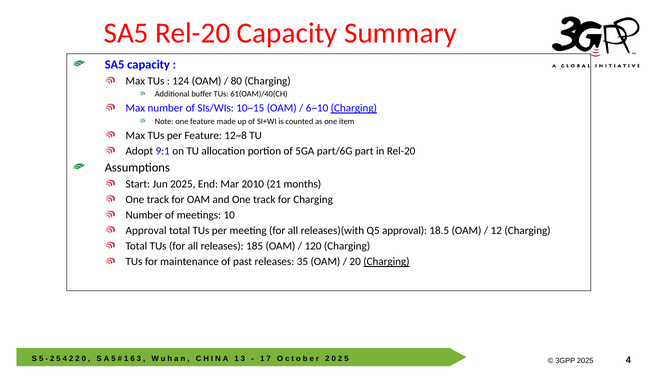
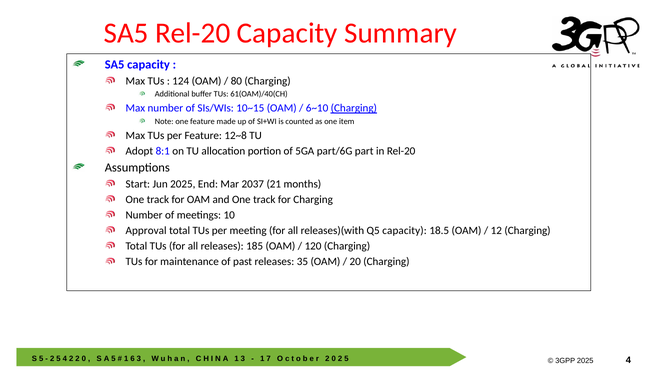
9:1: 9:1 -> 8:1
2010: 2010 -> 2037
Q5 approval: approval -> capacity
Charging at (386, 262) underline: present -> none
